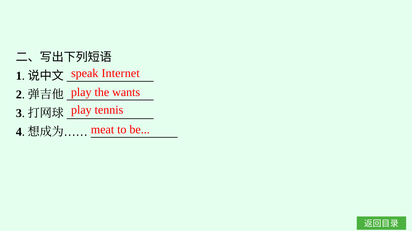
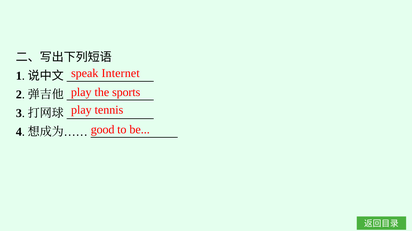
wants: wants -> sports
meat: meat -> good
